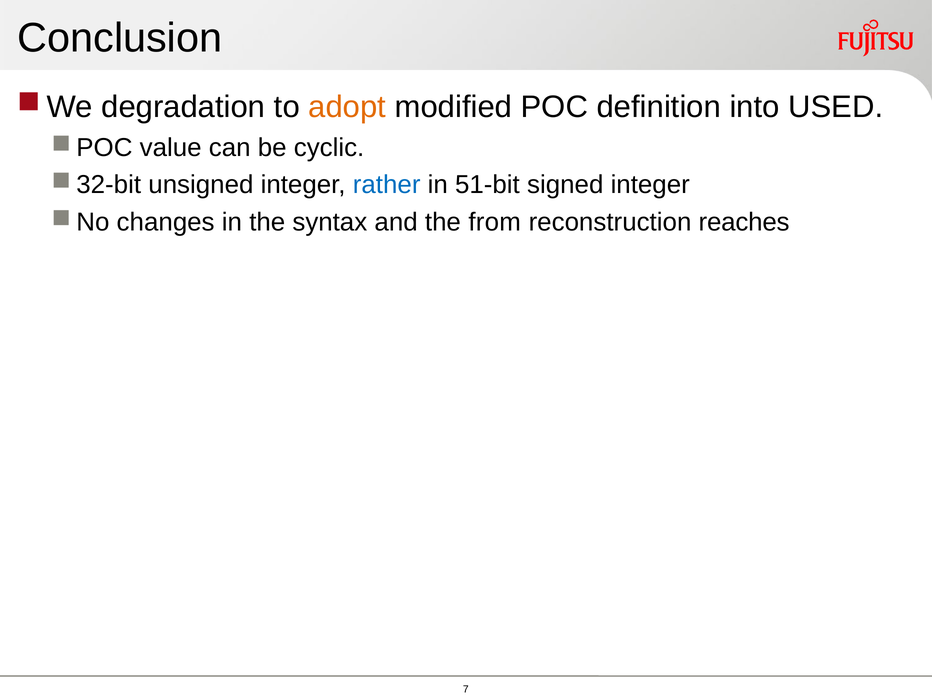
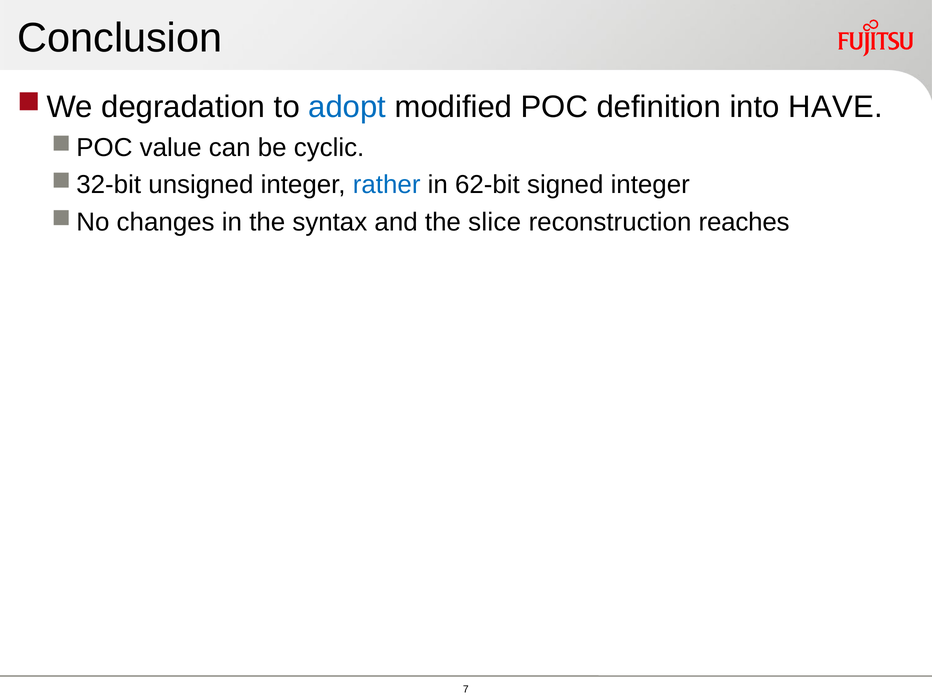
adopt colour: orange -> blue
USED: USED -> HAVE
51-bit: 51-bit -> 62-bit
from: from -> slice
